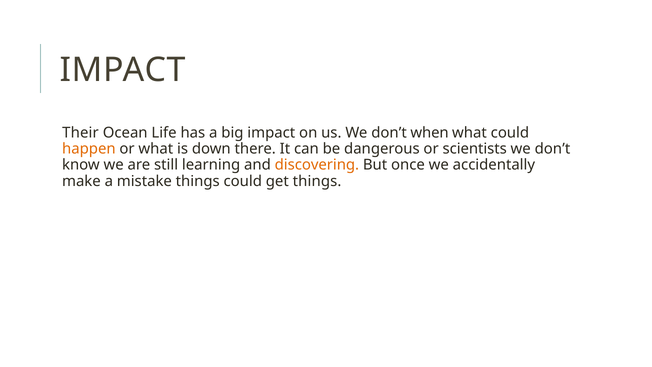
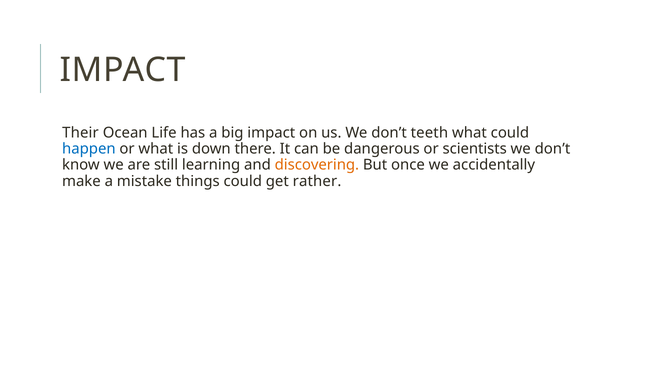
when: when -> teeth
happen colour: orange -> blue
get things: things -> rather
